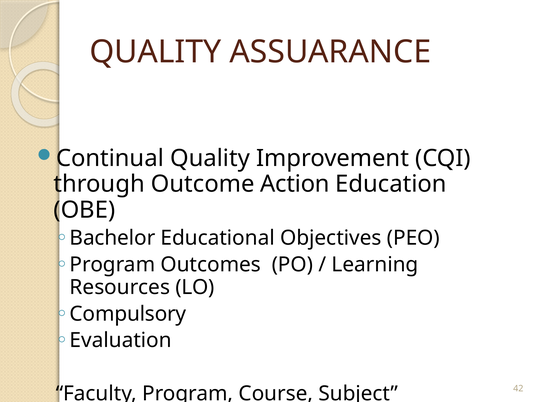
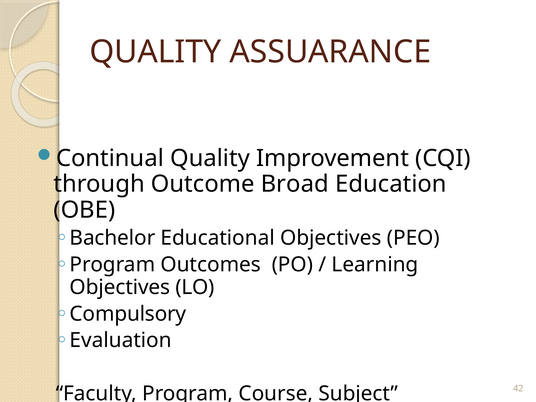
Action: Action -> Broad
Resources at (120, 287): Resources -> Objectives
